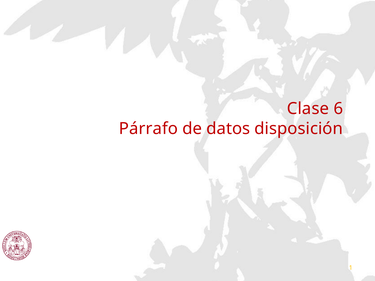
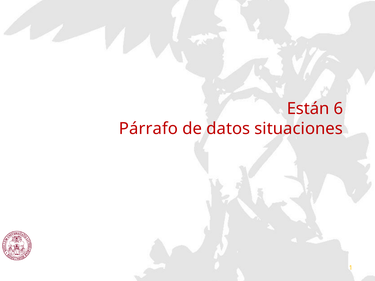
Clase: Clase -> Están
disposición: disposición -> situaciones
